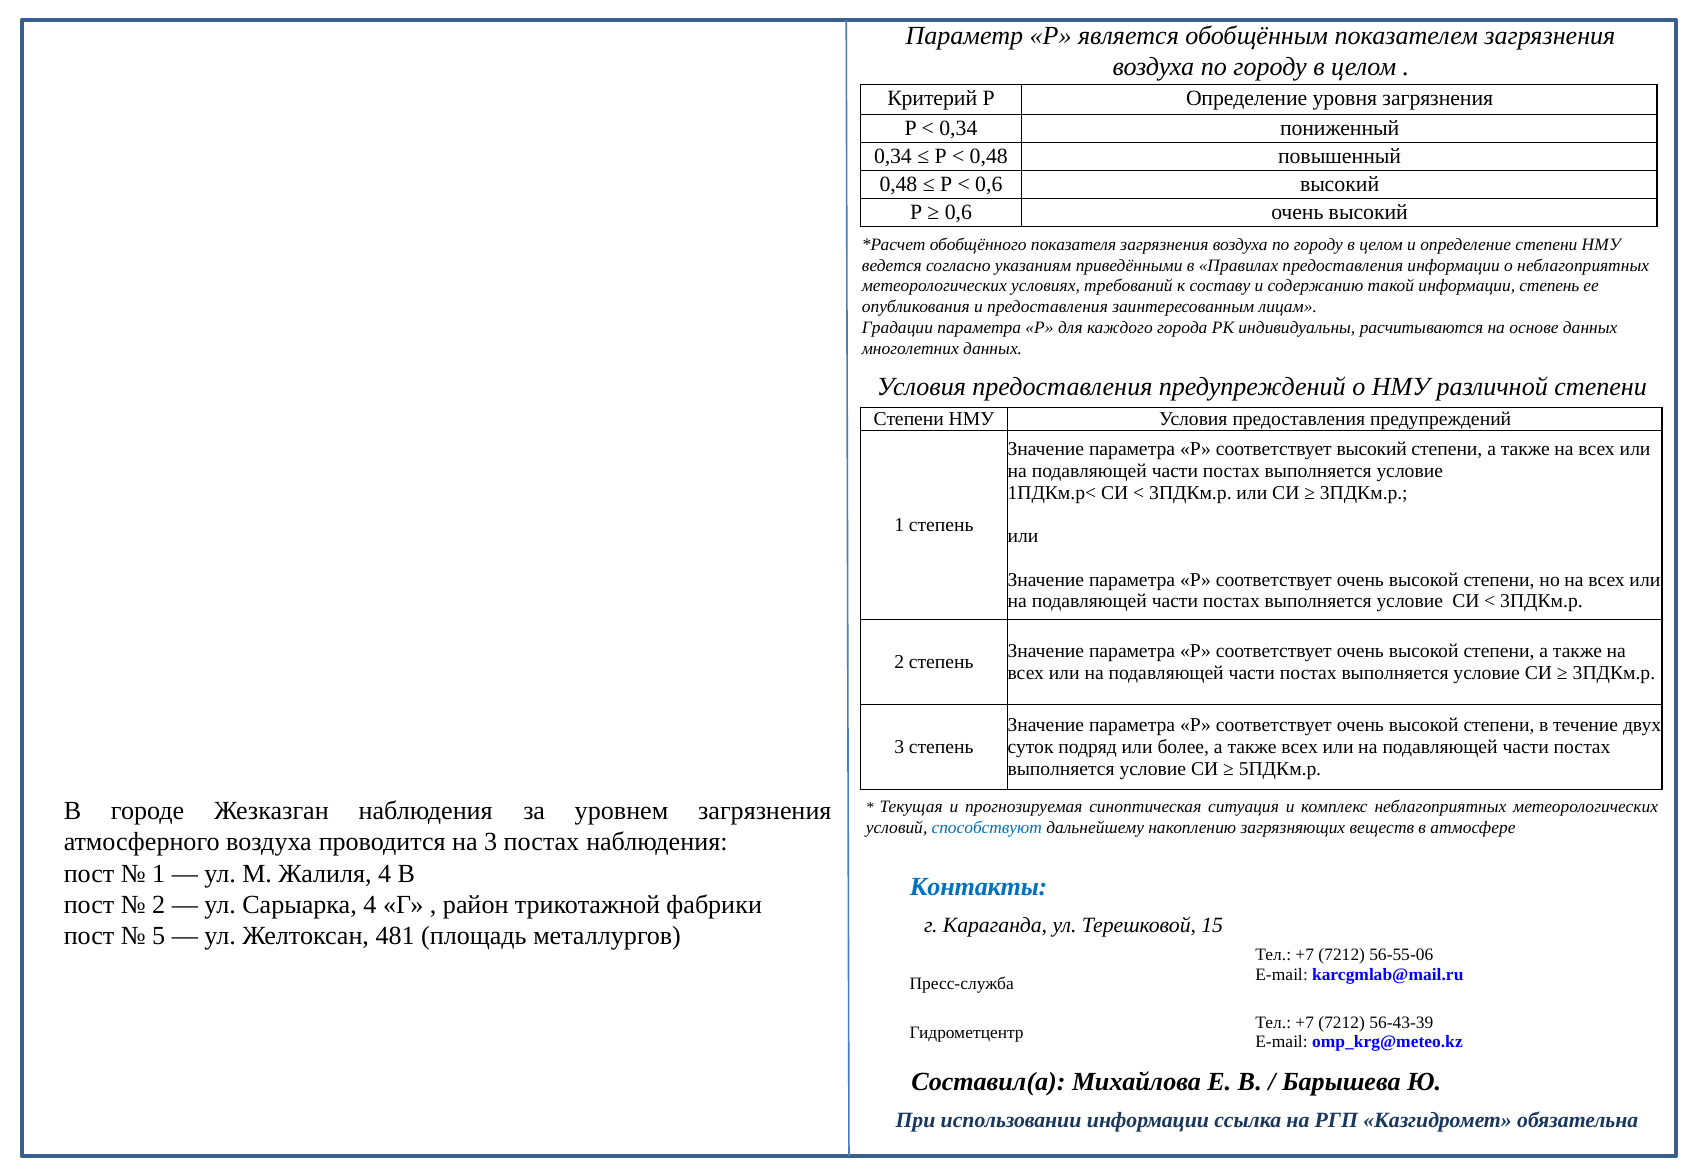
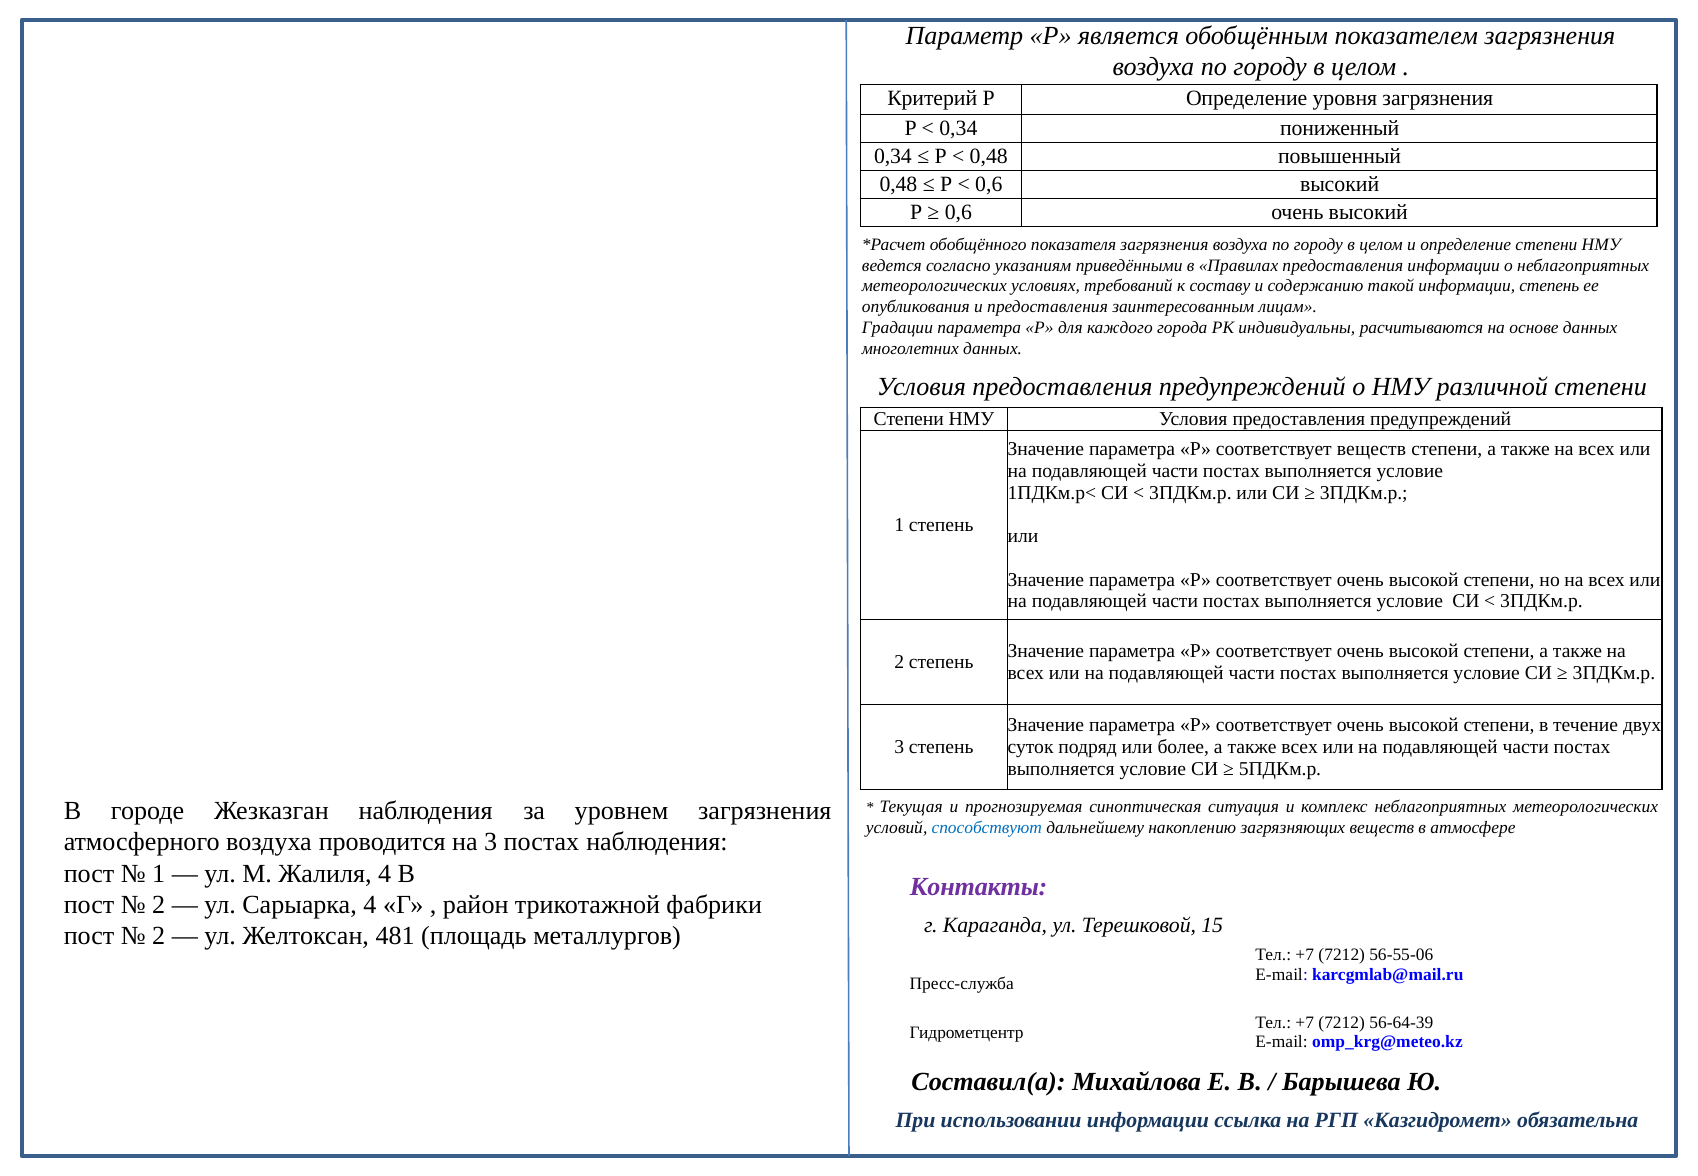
соответствует высокий: высокий -> веществ
Контакты colour: blue -> purple
5 at (159, 936): 5 -> 2
56-43-39: 56-43-39 -> 56-64-39
